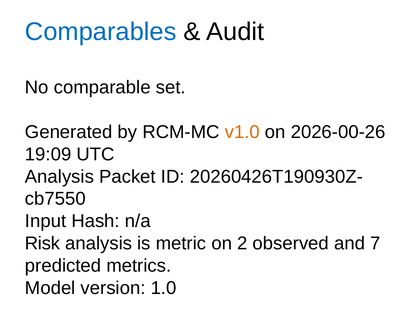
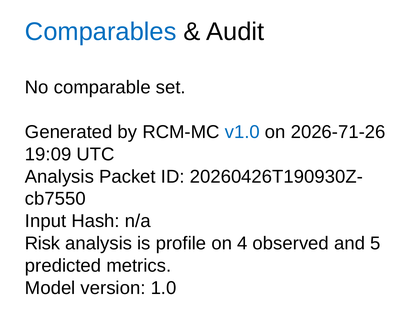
v1.0 colour: orange -> blue
2026-00-26: 2026-00-26 -> 2026-71-26
metric: metric -> profile
2: 2 -> 4
7: 7 -> 5
